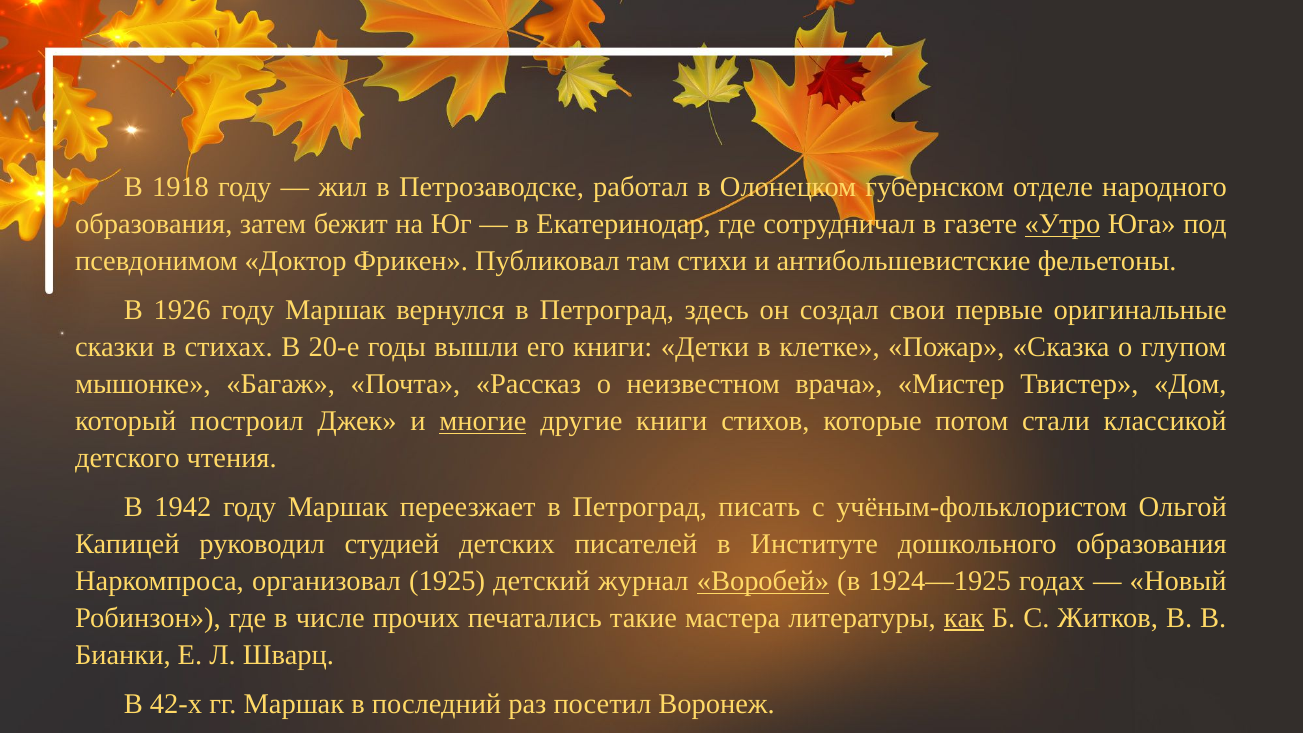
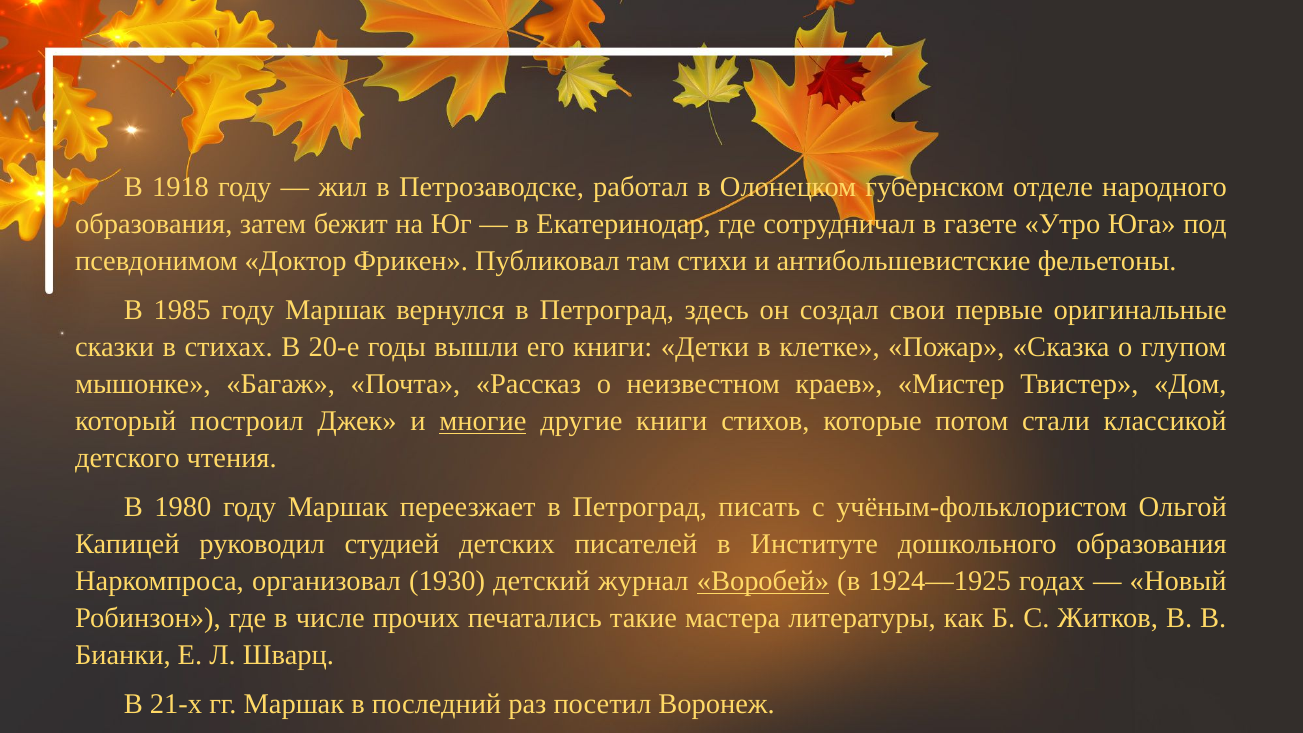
Утро underline: present -> none
1926: 1926 -> 1985
врача: врача -> краев
1942: 1942 -> 1980
1925: 1925 -> 1930
как underline: present -> none
42-х: 42-х -> 21-х
